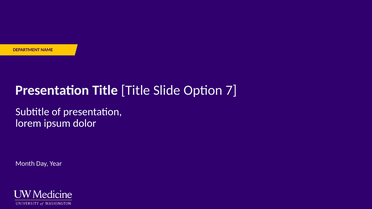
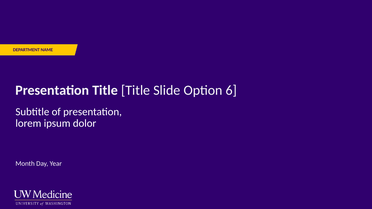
7: 7 -> 6
